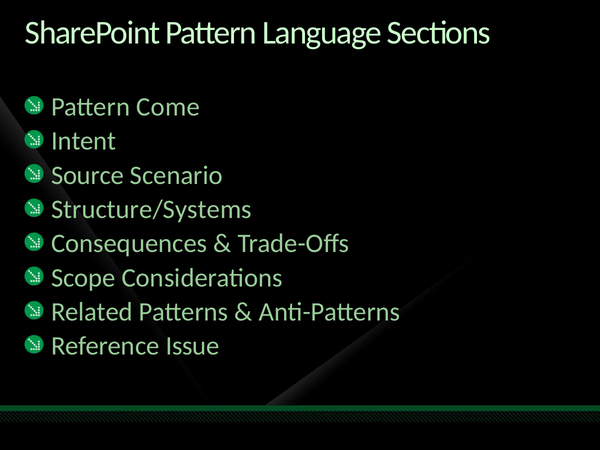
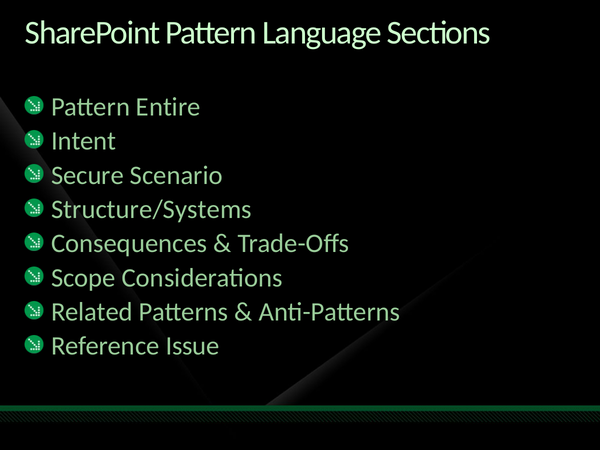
Come: Come -> Entire
Source: Source -> Secure
